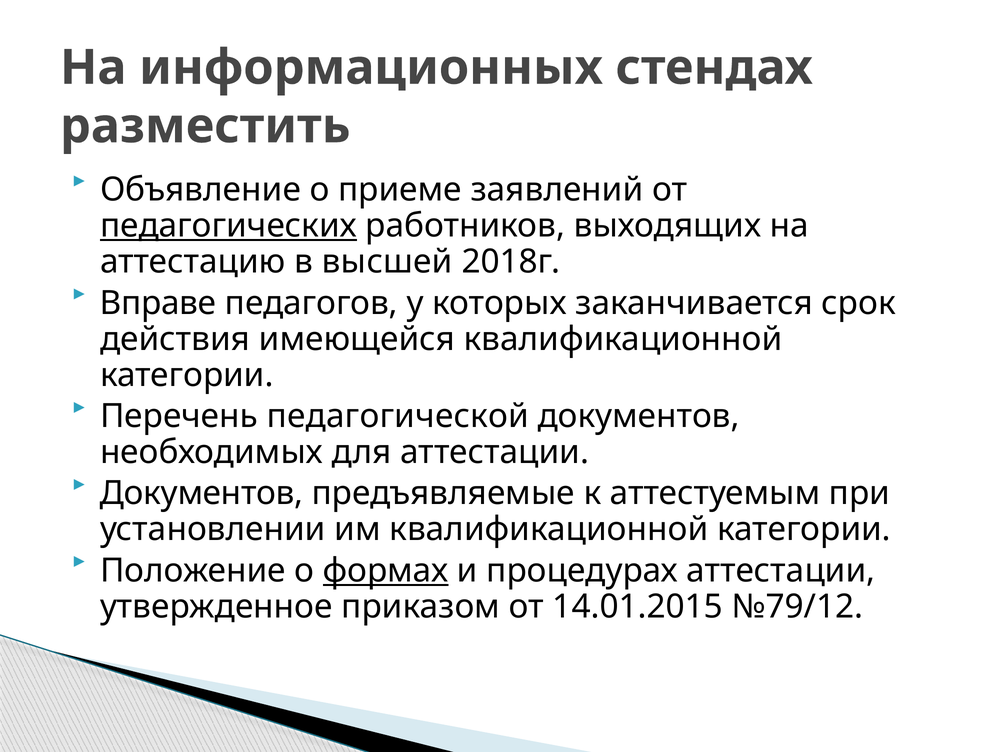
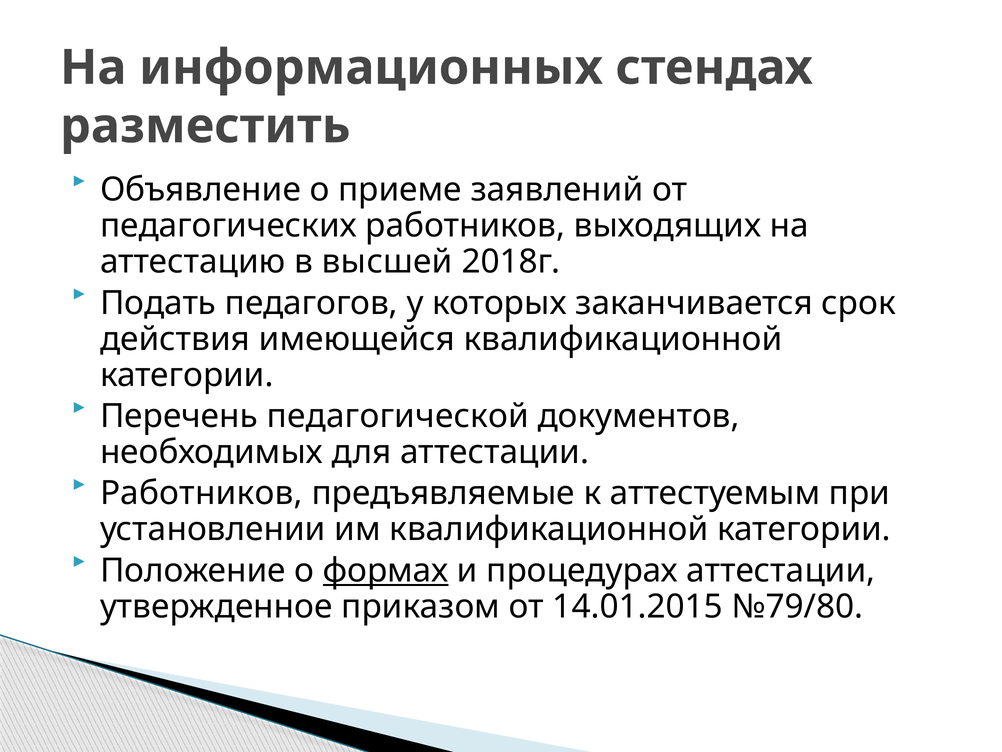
педагогических underline: present -> none
Вправе: Вправе -> Подать
Документов at (202, 493): Документов -> Работников
№79/12: №79/12 -> №79/80
